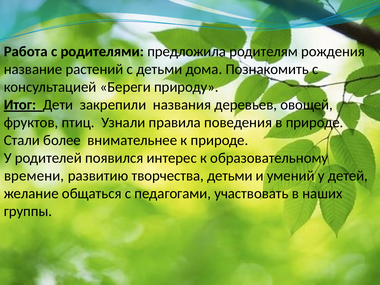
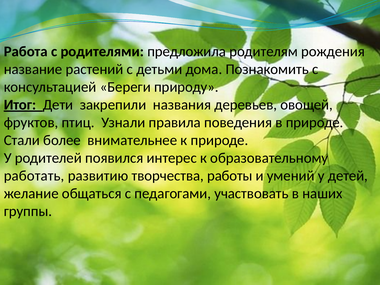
времени: времени -> работать
творчества детьми: детьми -> работы
